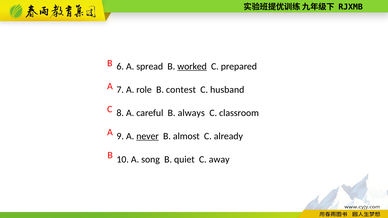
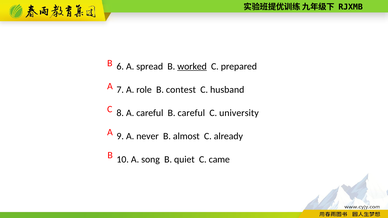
B always: always -> careful
classroom: classroom -> university
never underline: present -> none
away: away -> came
